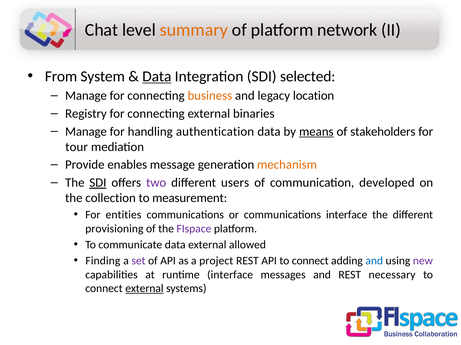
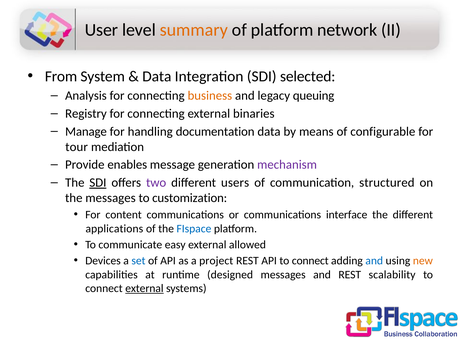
Chat: Chat -> User
Data at (157, 77) underline: present -> none
Manage at (86, 96): Manage -> Analysis
location: location -> queuing
authentication: authentication -> documentation
means underline: present -> none
stakeholders: stakeholders -> configurable
mechanism colour: orange -> purple
developed: developed -> structured
the collection: collection -> messages
measurement: measurement -> customization
entities: entities -> content
provisioning: provisioning -> applications
FIspace colour: purple -> blue
communicate data: data -> easy
Finding: Finding -> Devices
set colour: purple -> blue
new colour: purple -> orange
runtime interface: interface -> designed
necessary: necessary -> scalability
